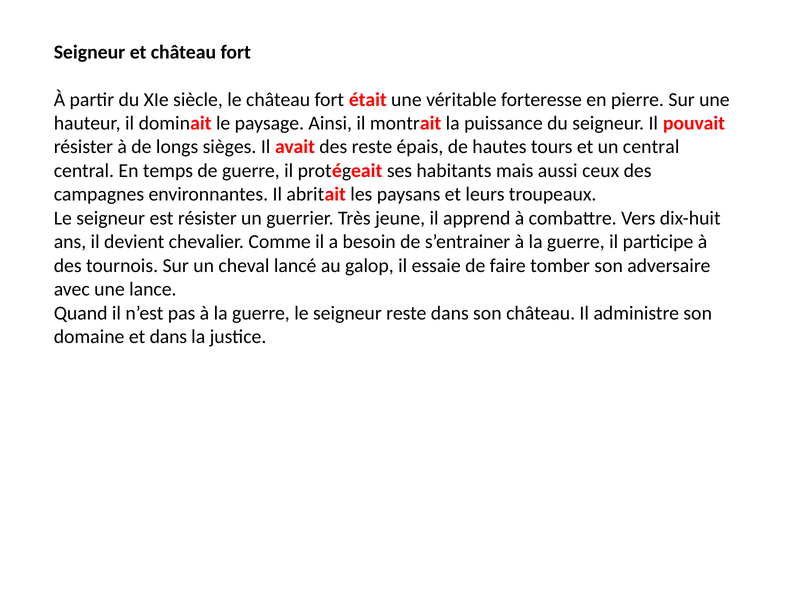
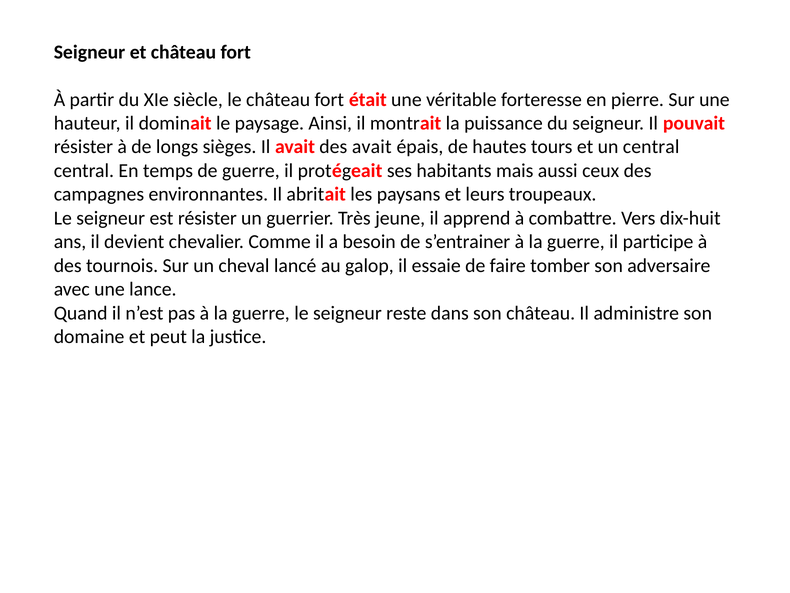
des reste: reste -> avait
et dans: dans -> peut
